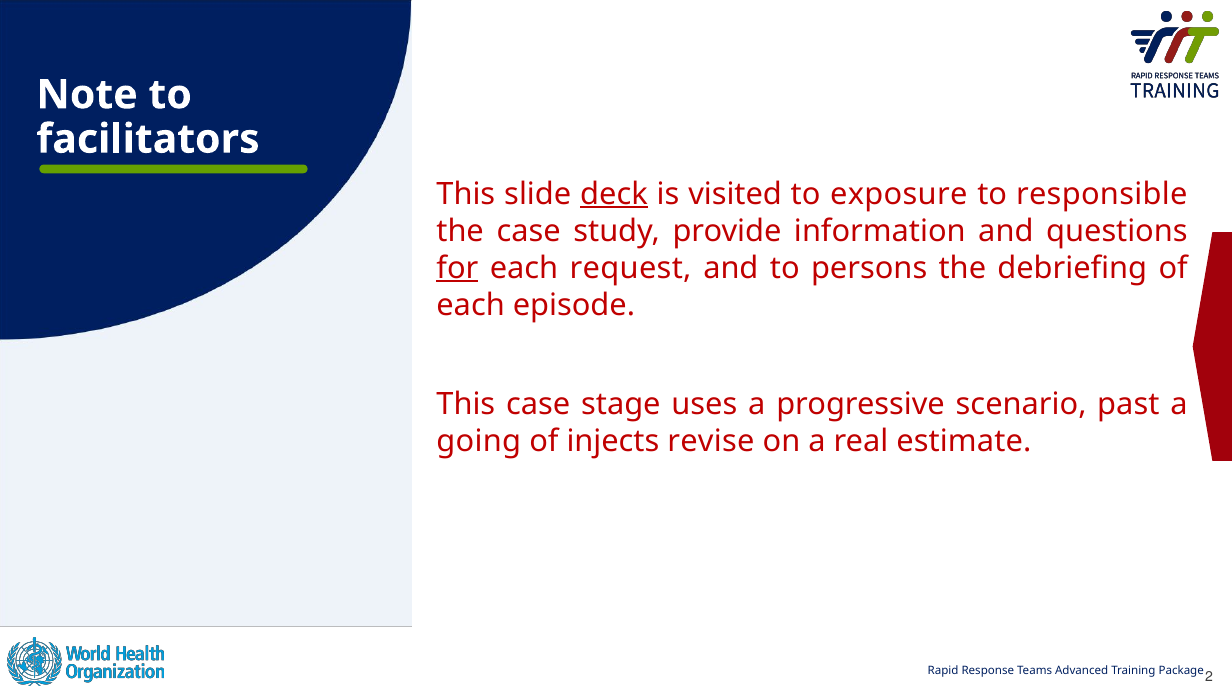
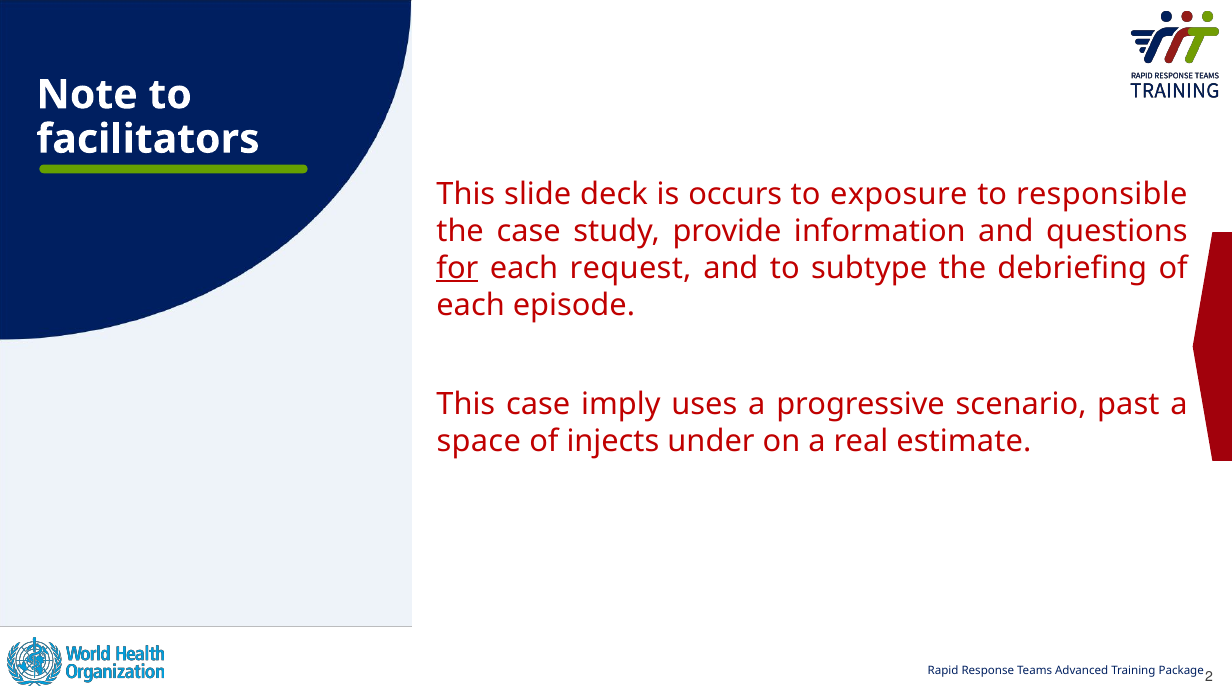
deck underline: present -> none
visited: visited -> occurs
persons: persons -> subtype
stage: stage -> imply
going: going -> space
revise: revise -> under
